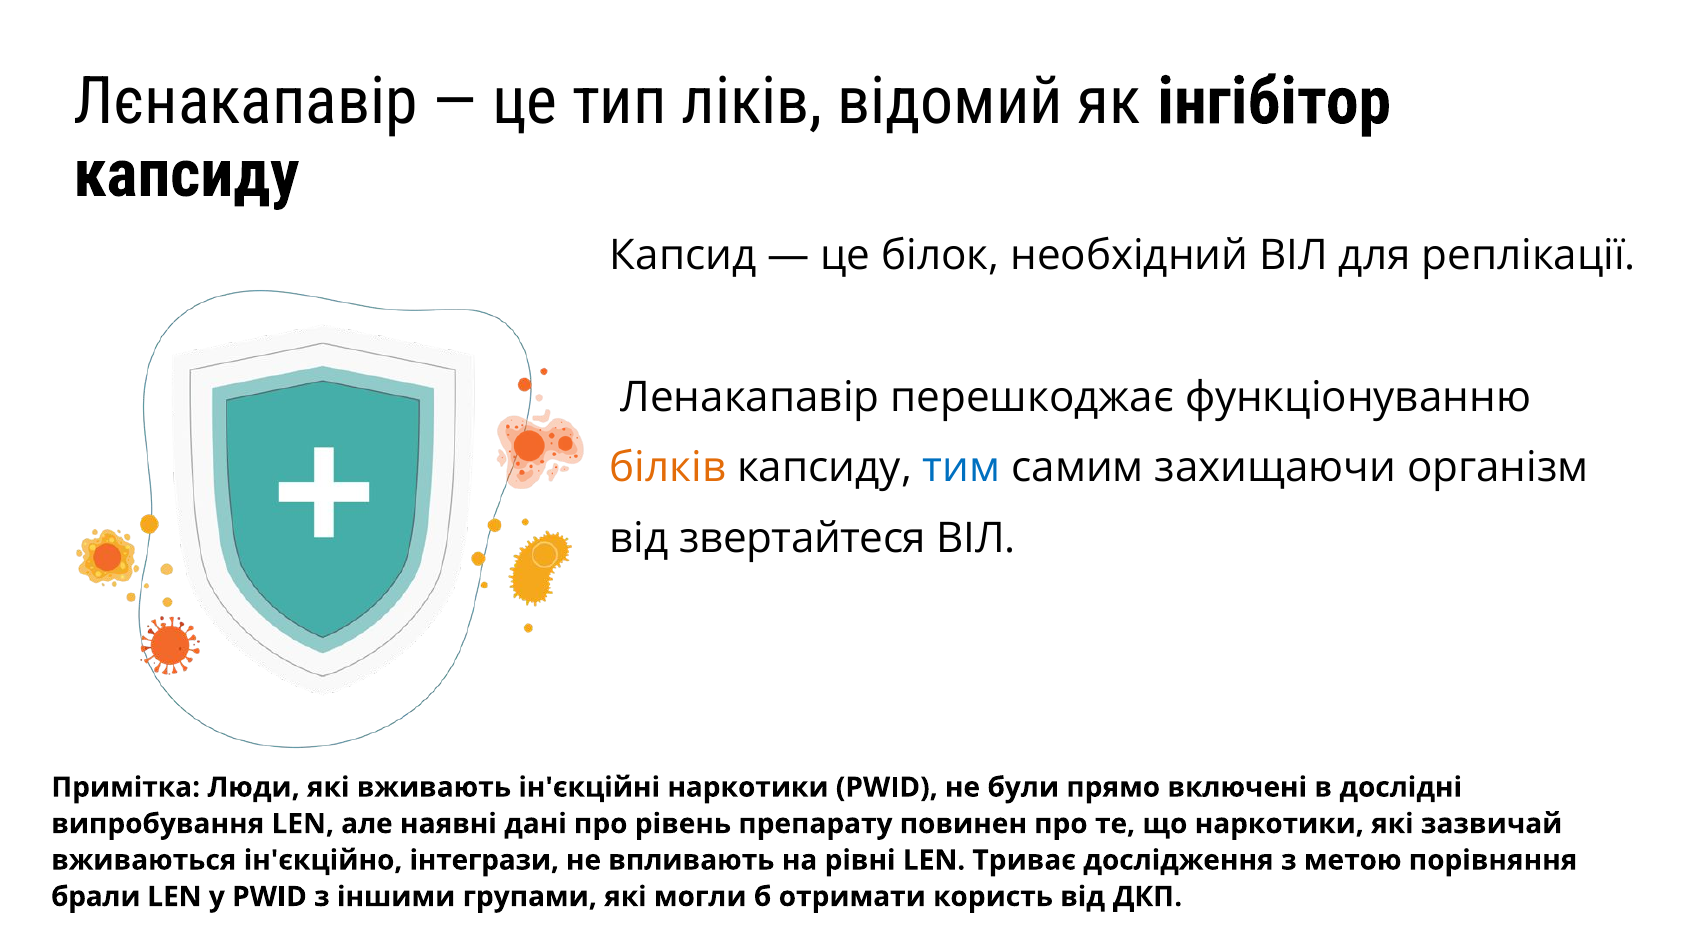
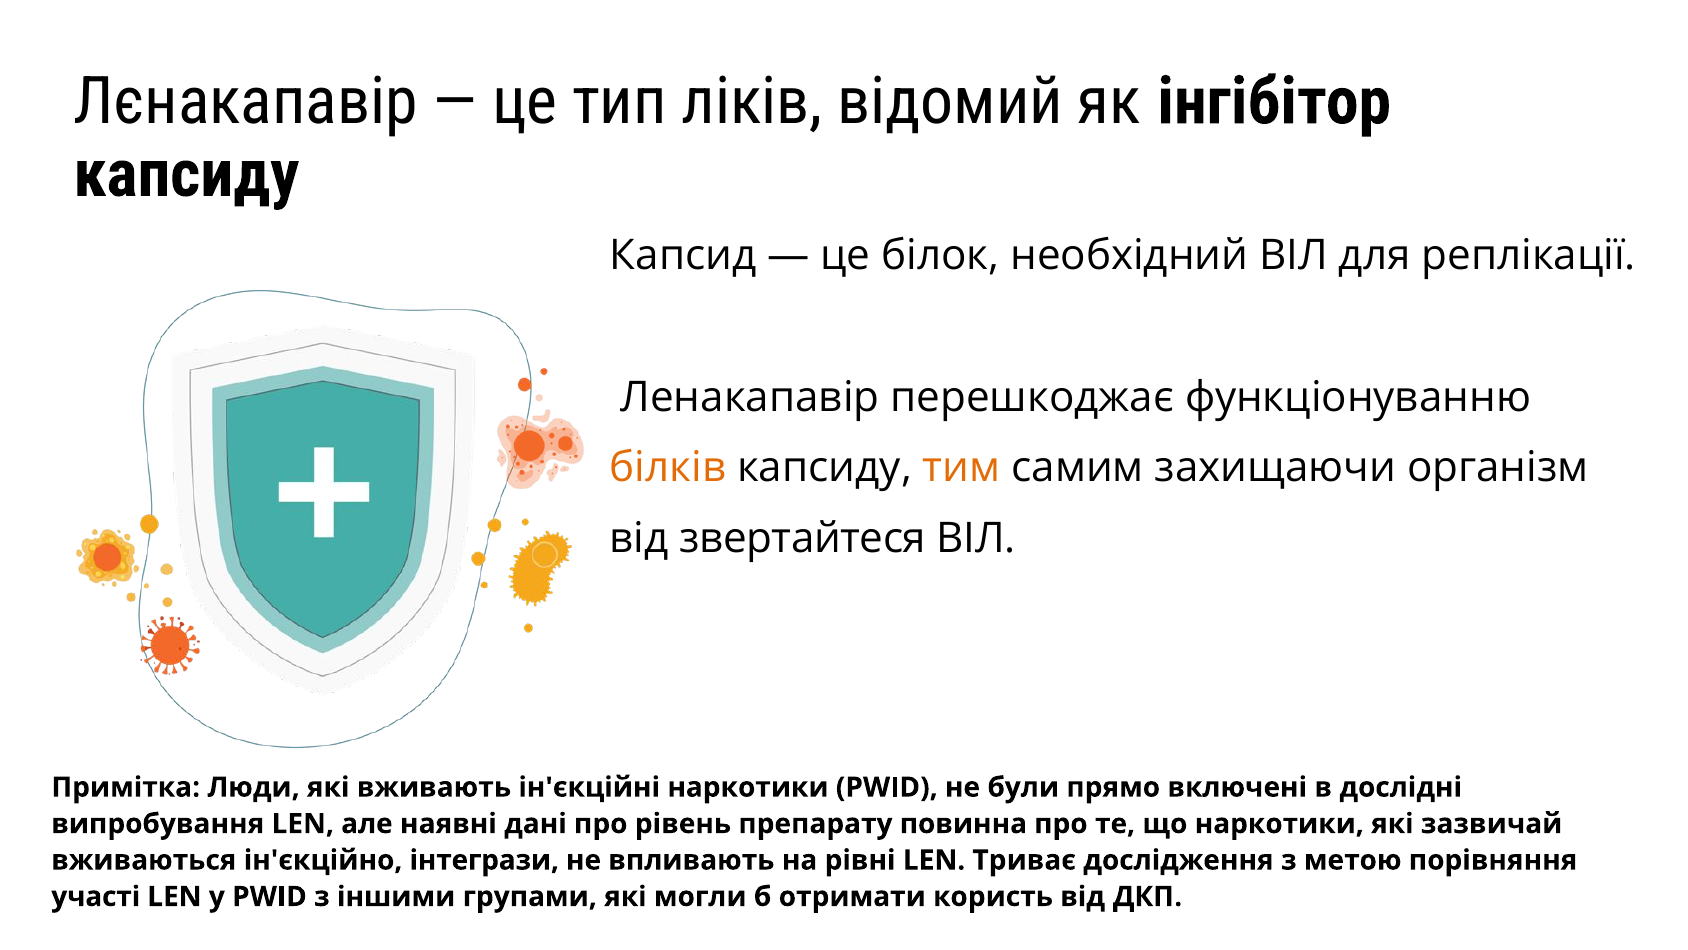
тим colour: blue -> orange
повинен: повинен -> повинна
брали: брали -> участі
